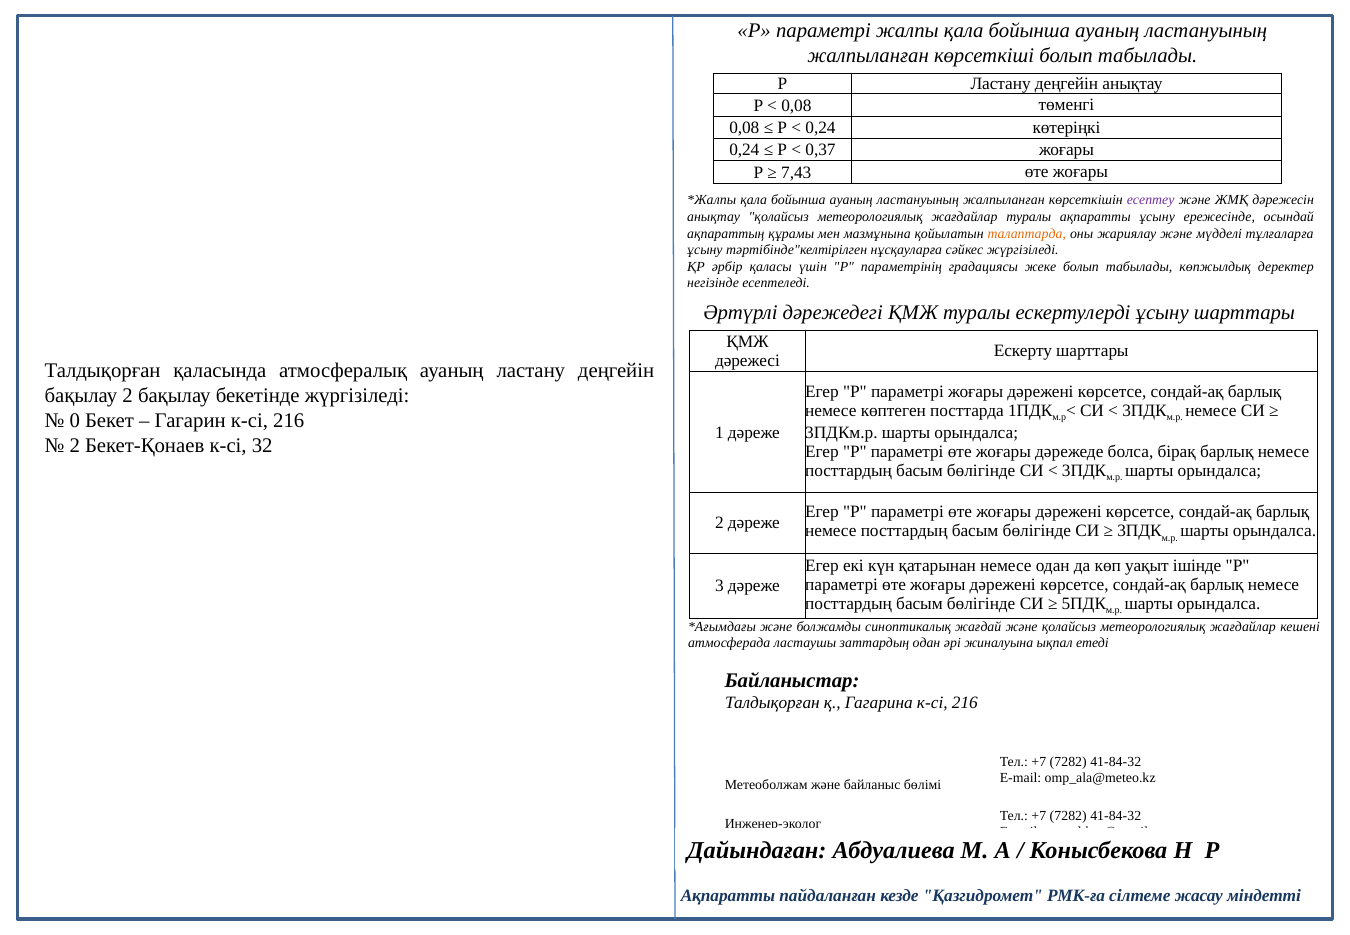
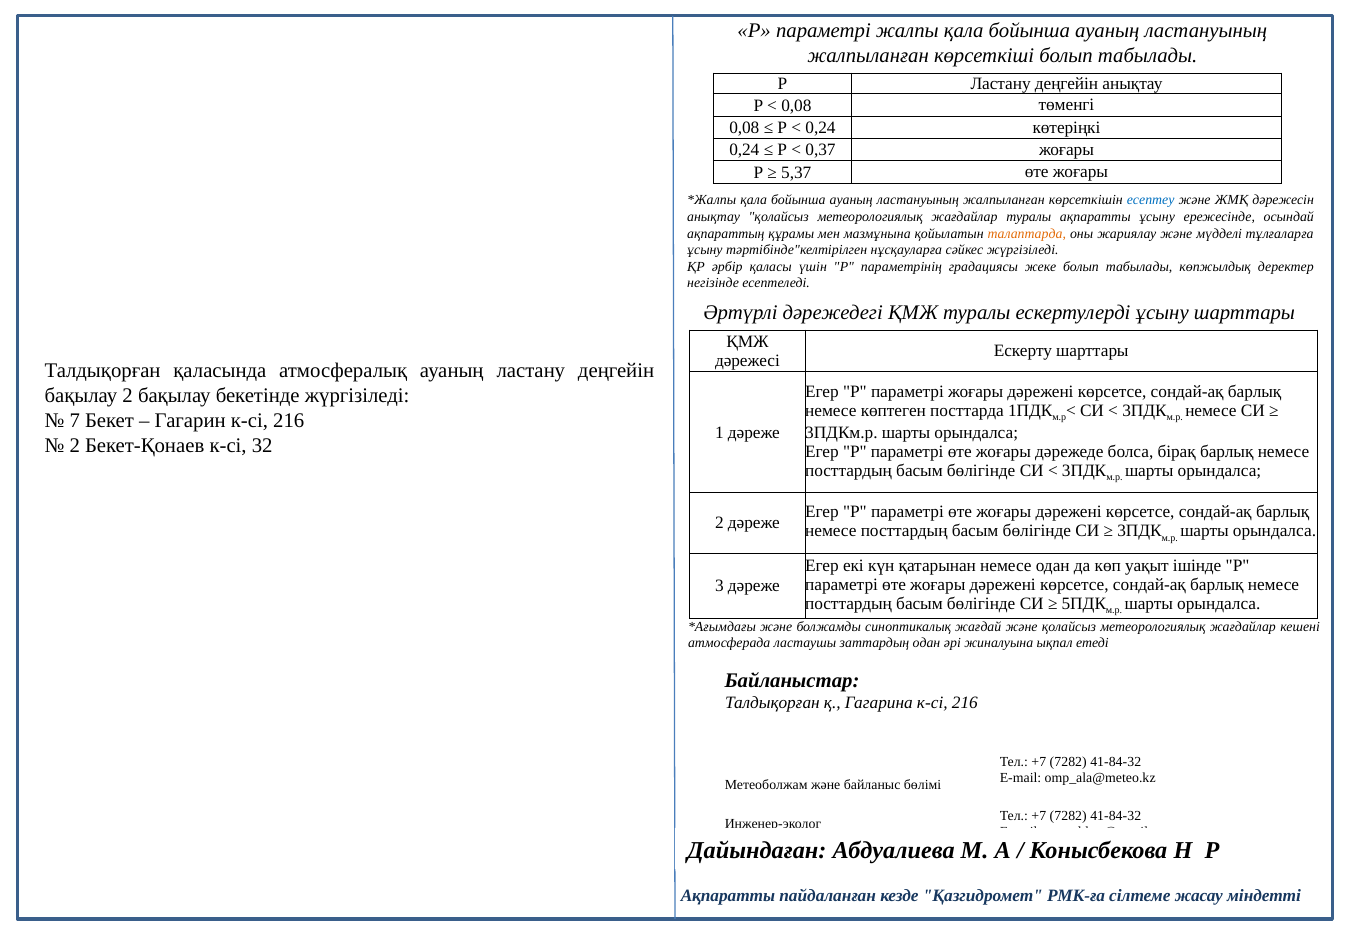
7,43: 7,43 -> 5,37
есептеу colour: purple -> blue
0: 0 -> 7
